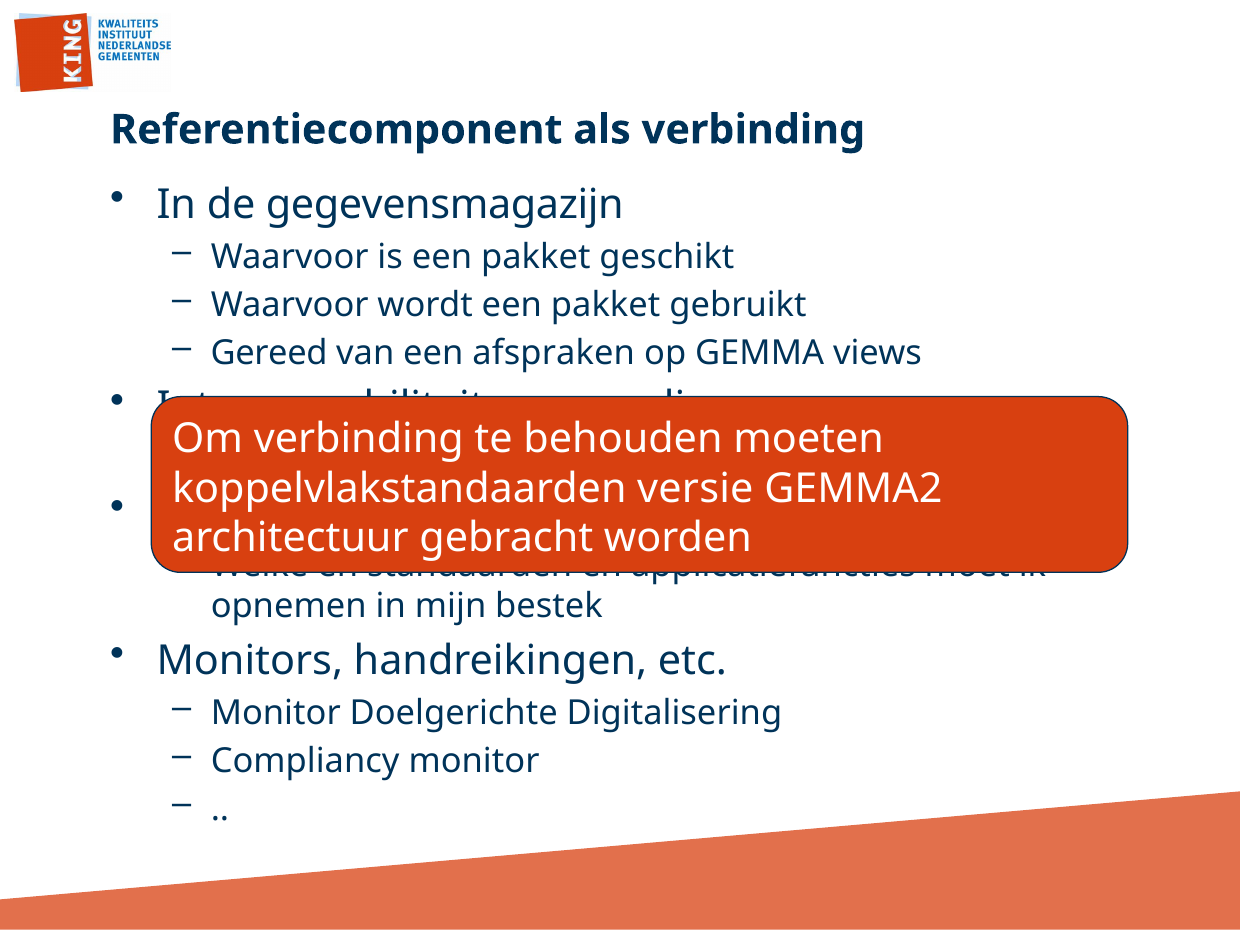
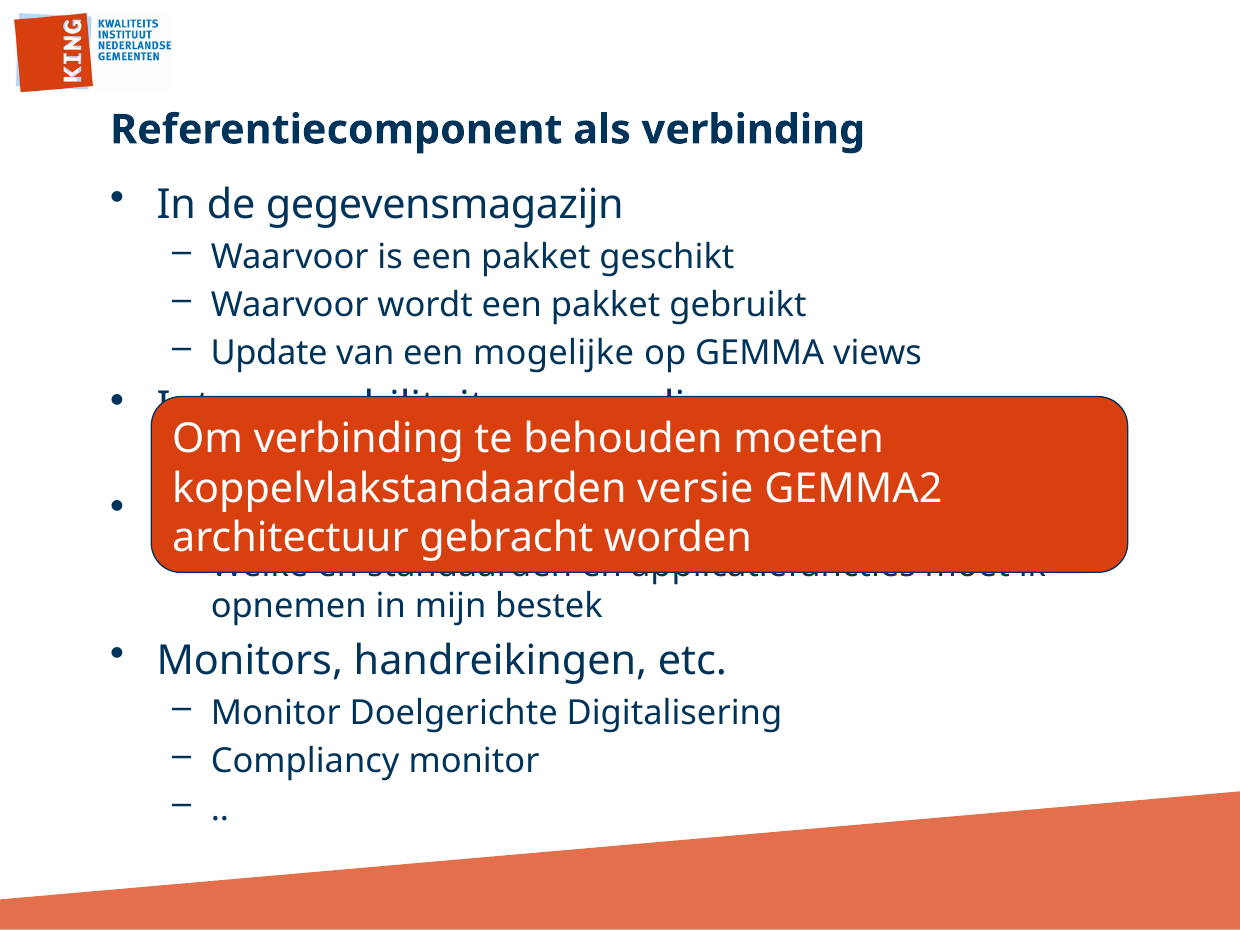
Gereed: Gereed -> Update
afspraken: afspraken -> mogelijke
